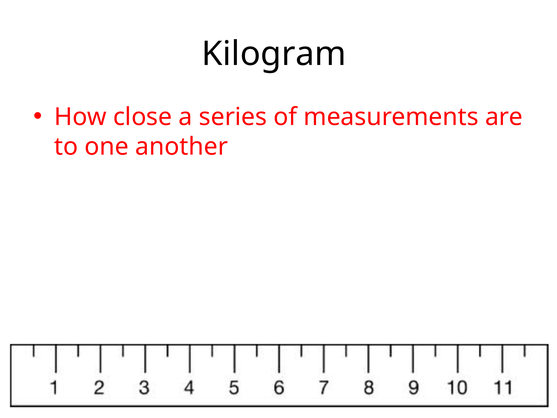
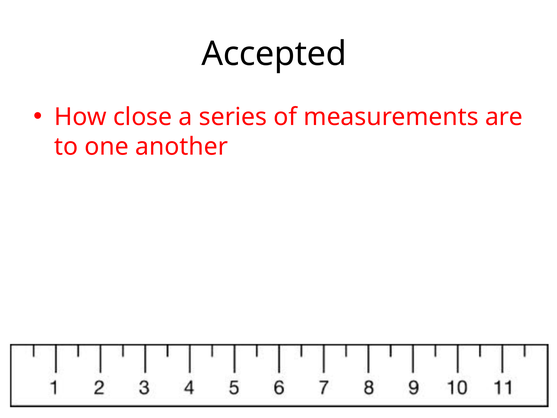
Kilogram: Kilogram -> Accepted
